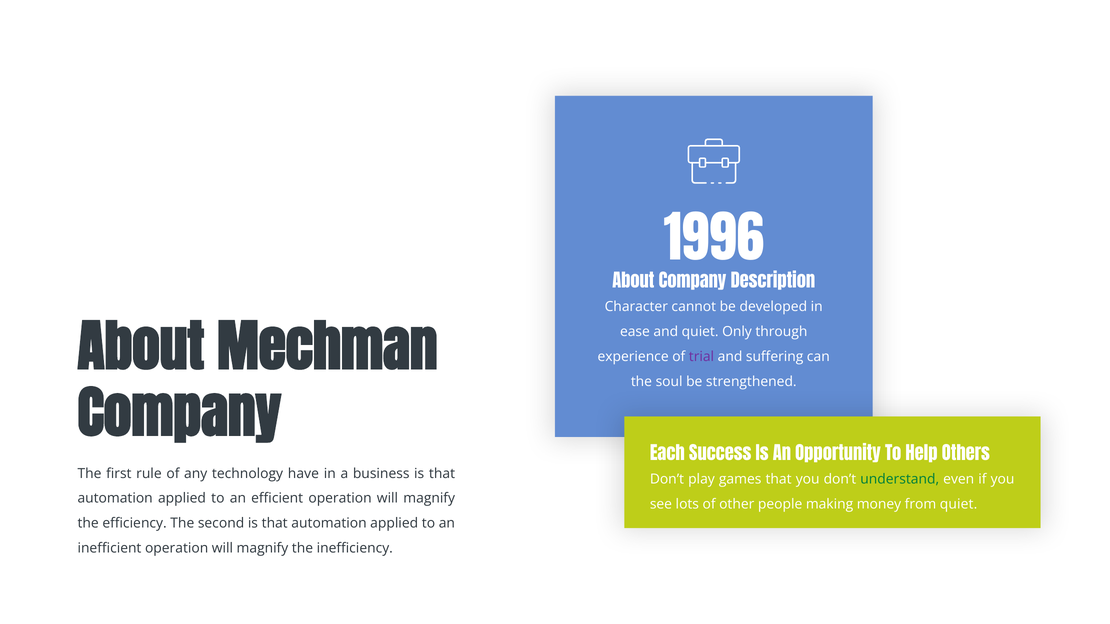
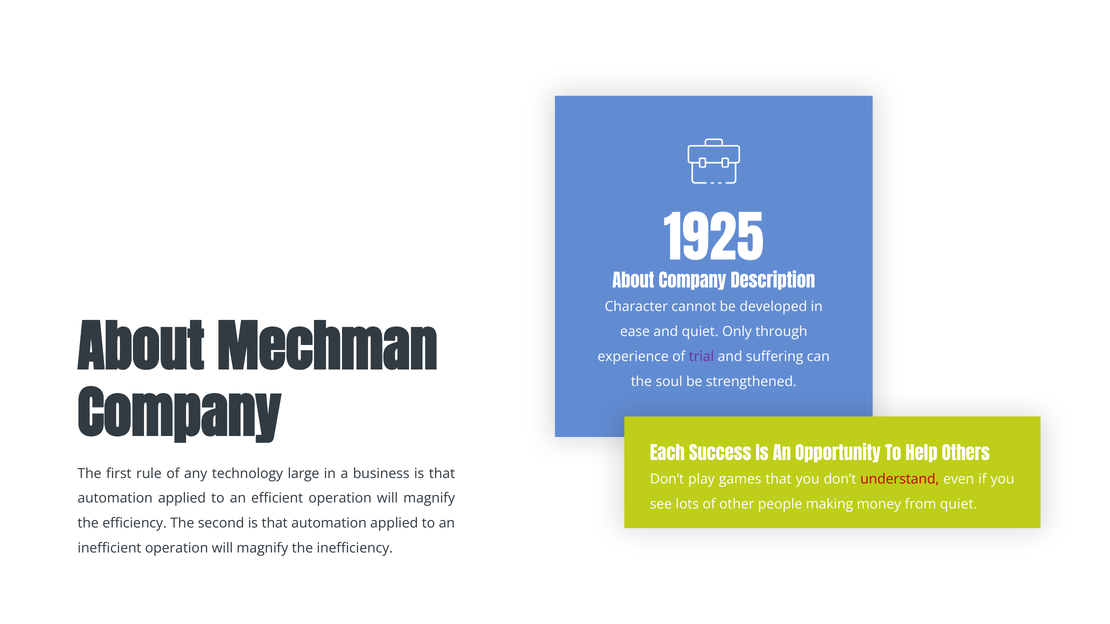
1996: 1996 -> 1925
have: have -> large
understand colour: green -> red
